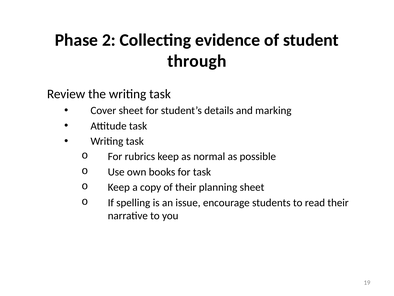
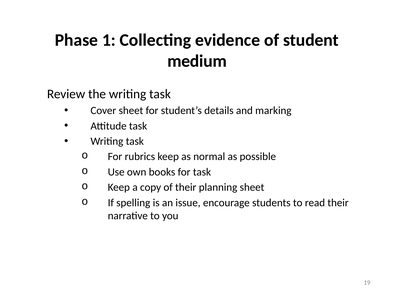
2: 2 -> 1
through: through -> medium
